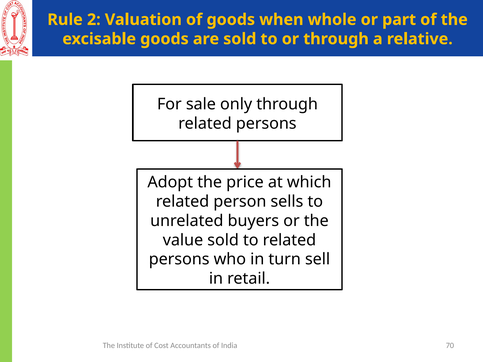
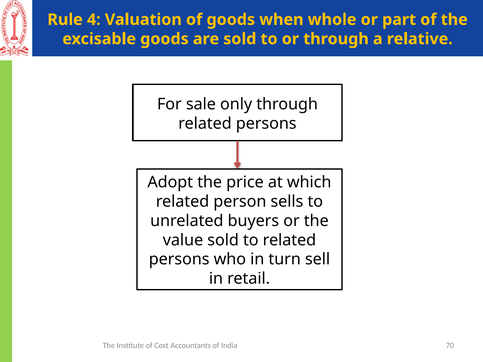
2: 2 -> 4
